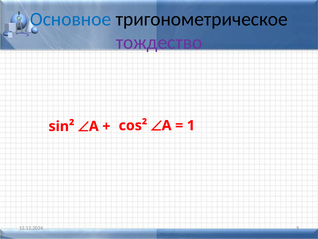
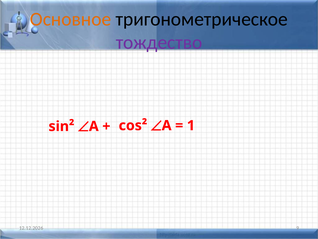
Основное colour: blue -> orange
